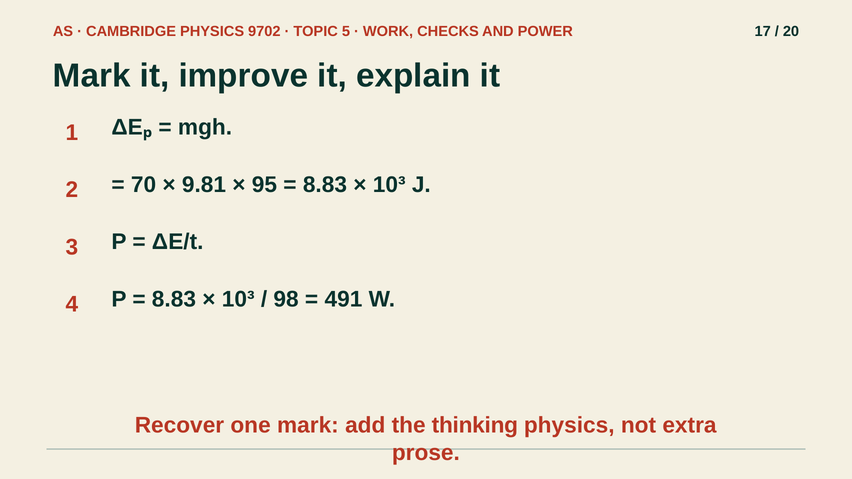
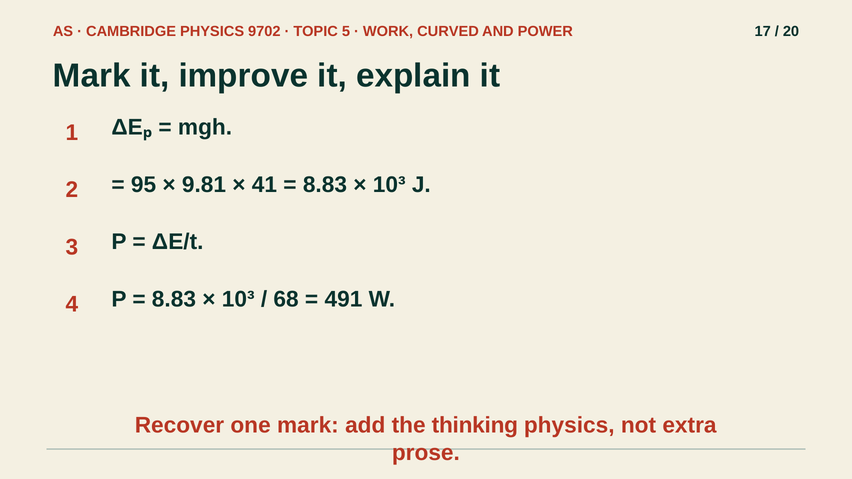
CHECKS: CHECKS -> CURVED
70: 70 -> 95
95: 95 -> 41
98: 98 -> 68
